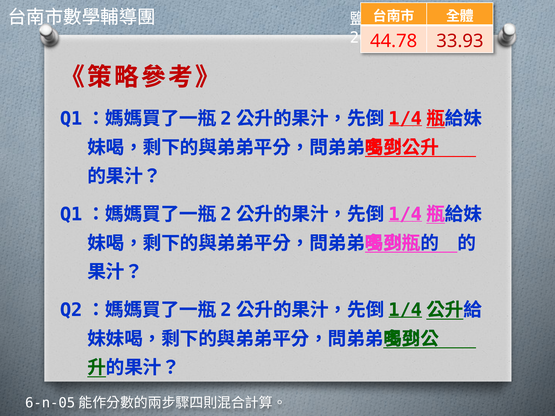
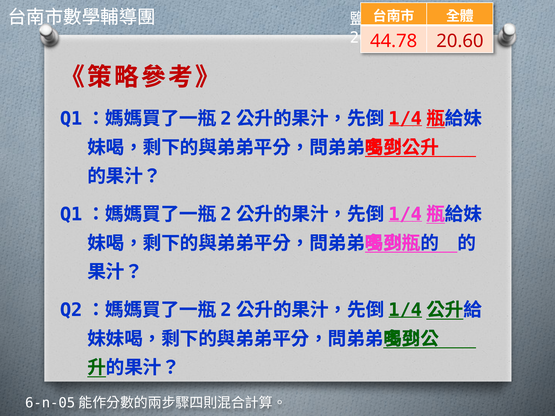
33.93: 33.93 -> 20.60
